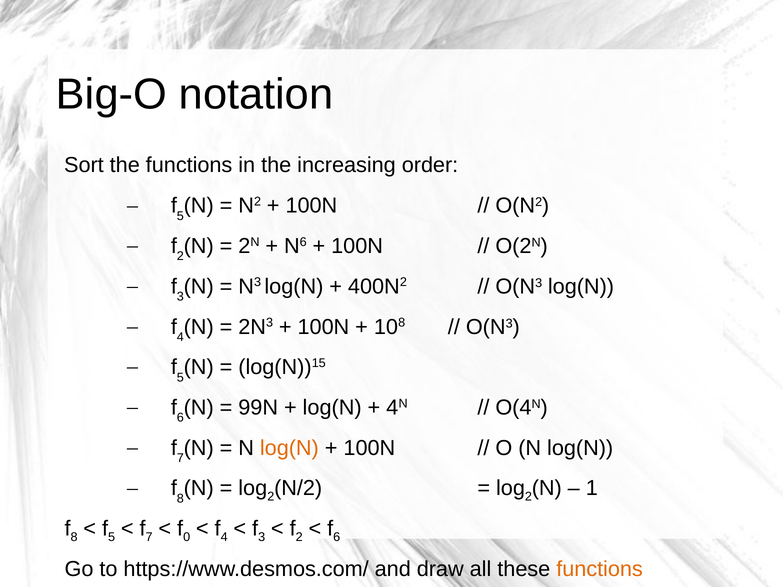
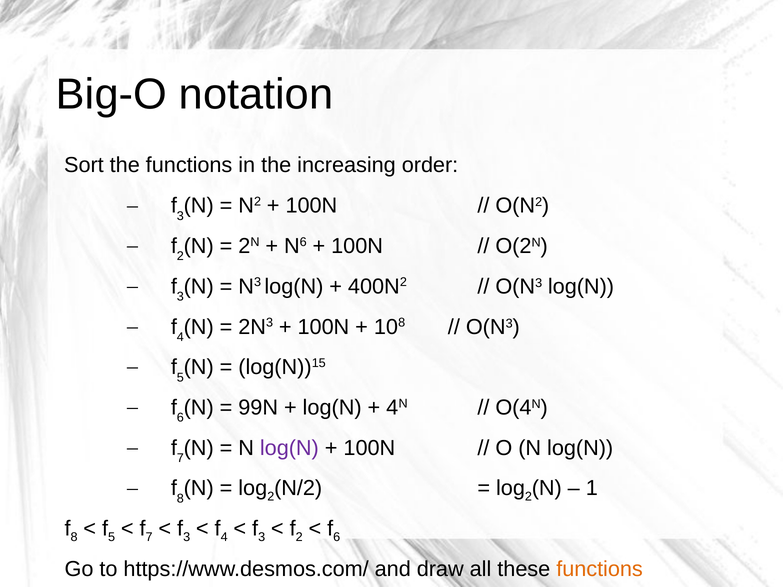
5 at (180, 216): 5 -> 3
log(N at (289, 448) colour: orange -> purple
0 at (187, 537): 0 -> 3
